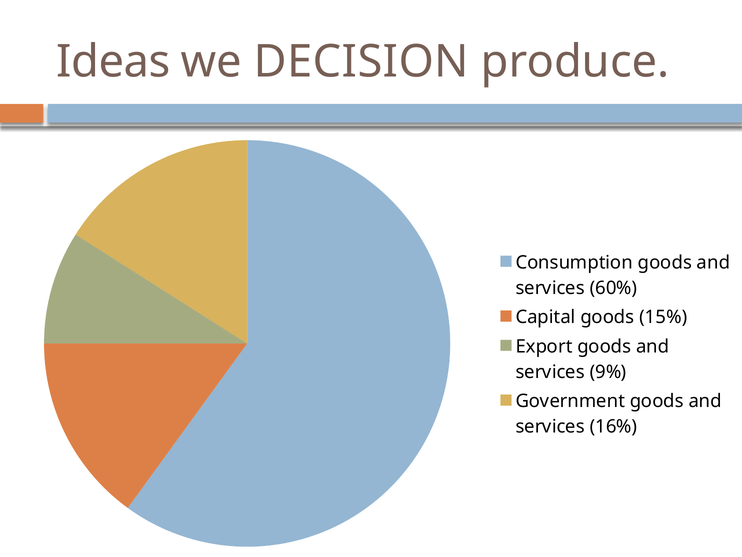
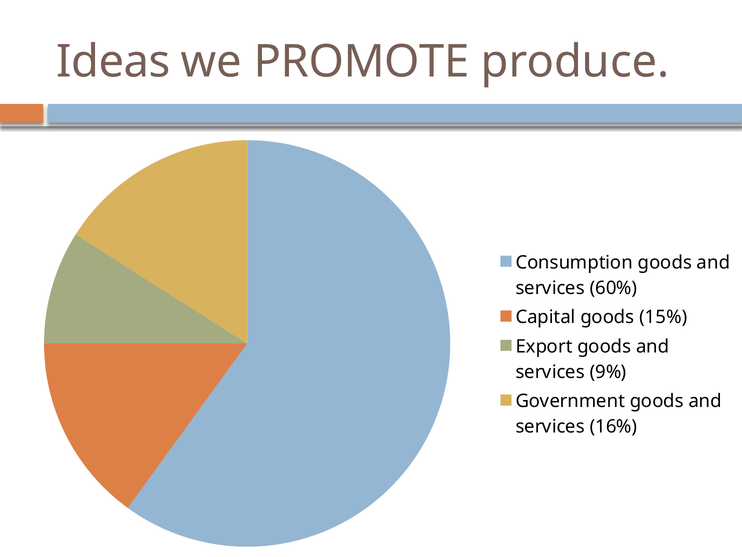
DECISION: DECISION -> PROMOTE
